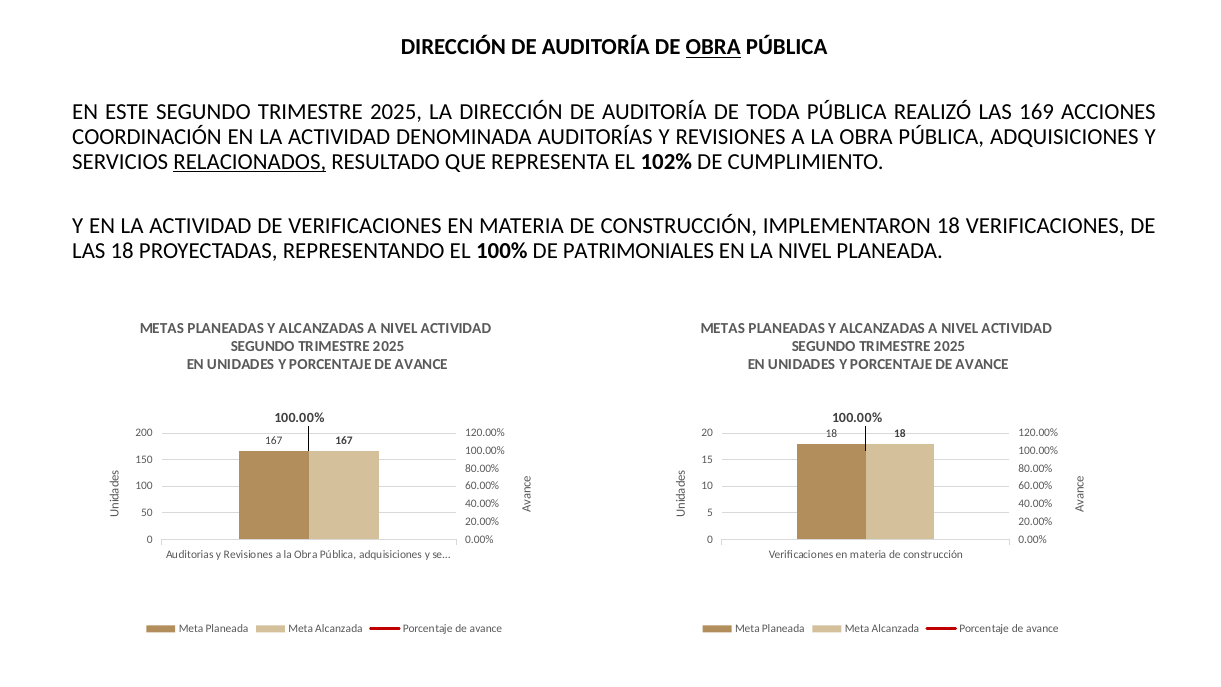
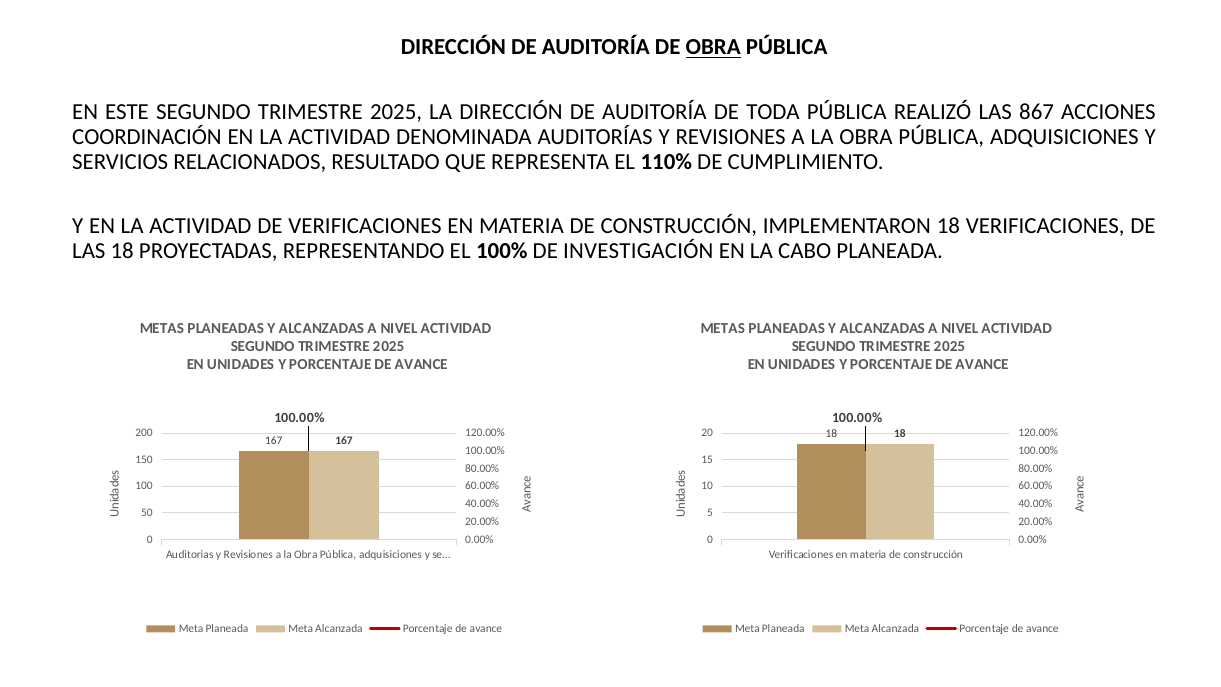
169: 169 -> 867
RELACIONADOS underline: present -> none
102%: 102% -> 110%
PATRIMONIALES: PATRIMONIALES -> INVESTIGACIÓN
LA NIVEL: NIVEL -> CABO
